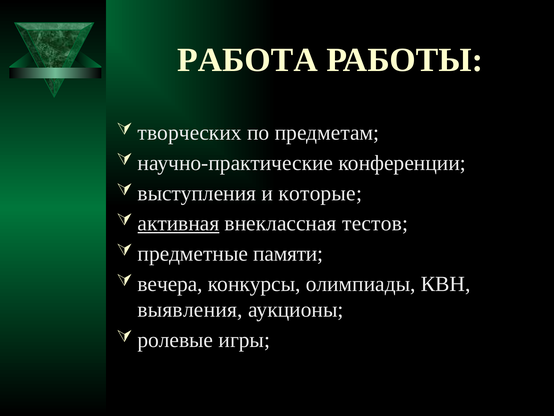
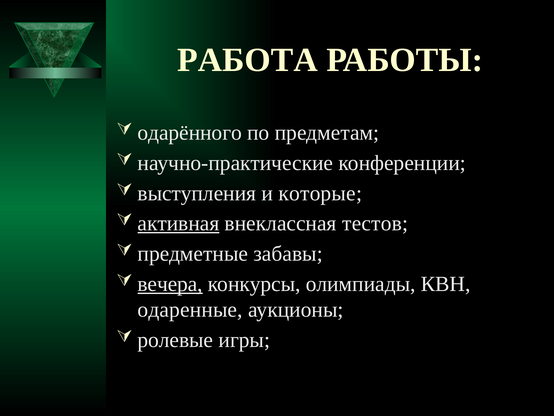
творческих: творческих -> одарённого
памяти: памяти -> забавы
вечера underline: none -> present
выявления: выявления -> одаренные
